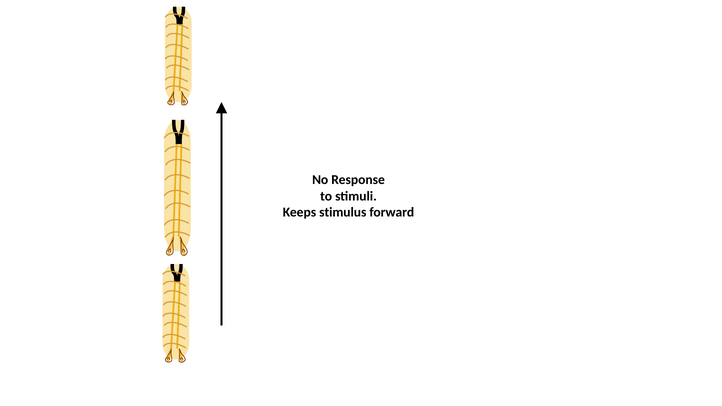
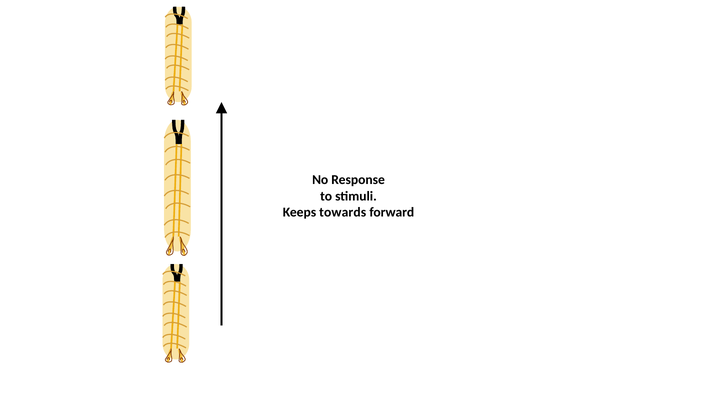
stimulus: stimulus -> towards
